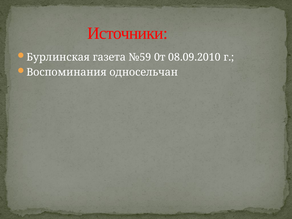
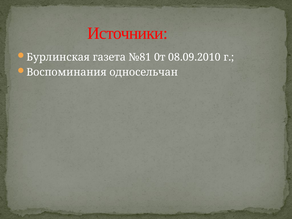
№59: №59 -> №81
